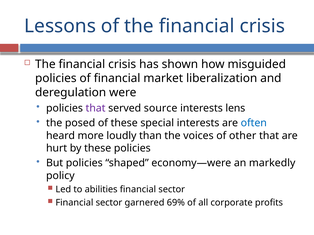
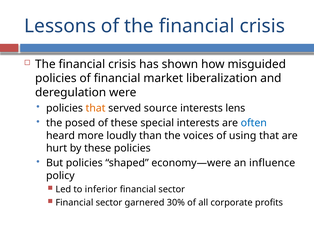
that at (96, 108) colour: purple -> orange
other: other -> using
markedly: markedly -> influence
abilities: abilities -> inferior
69%: 69% -> 30%
